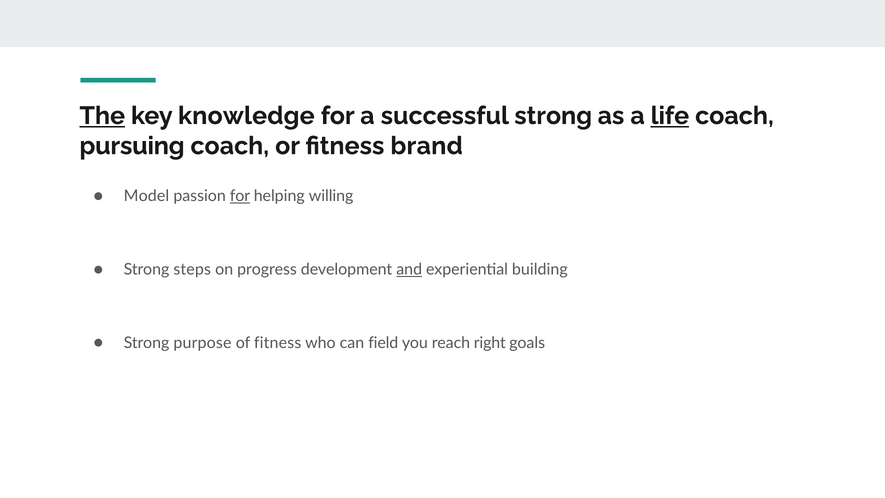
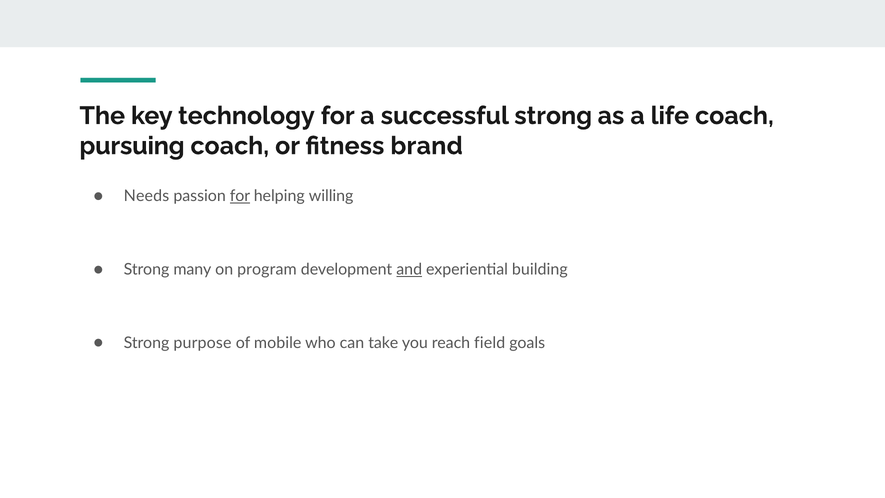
The underline: present -> none
knowledge: knowledge -> technology
life underline: present -> none
Model: Model -> Needs
steps: steps -> many
progress: progress -> program
of fitness: fitness -> mobile
field: field -> take
right: right -> field
